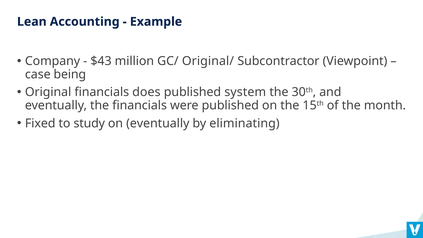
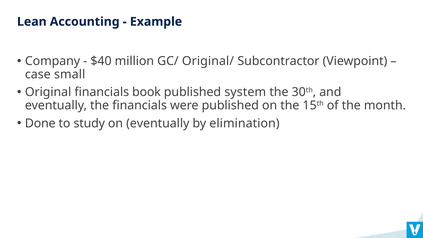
$43: $43 -> $40
being: being -> small
does: does -> book
Fixed: Fixed -> Done
eliminating: eliminating -> elimination
